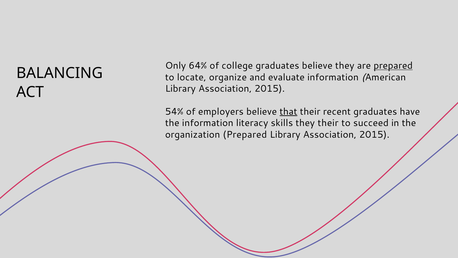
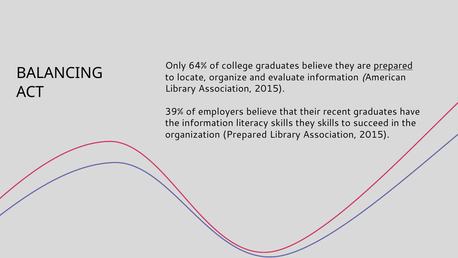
54%: 54% -> 39%
that underline: present -> none
they their: their -> skills
